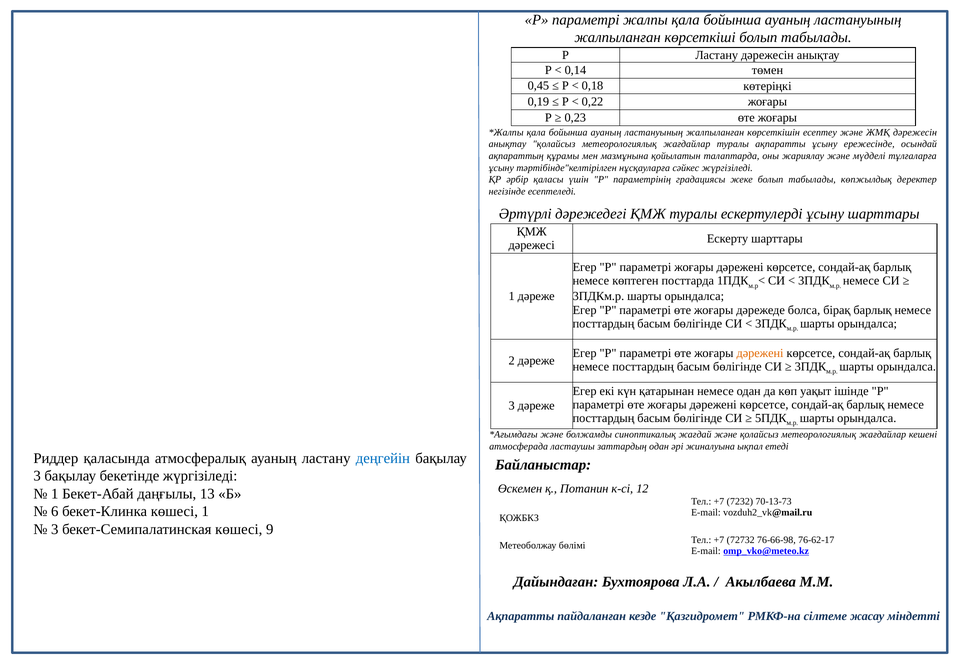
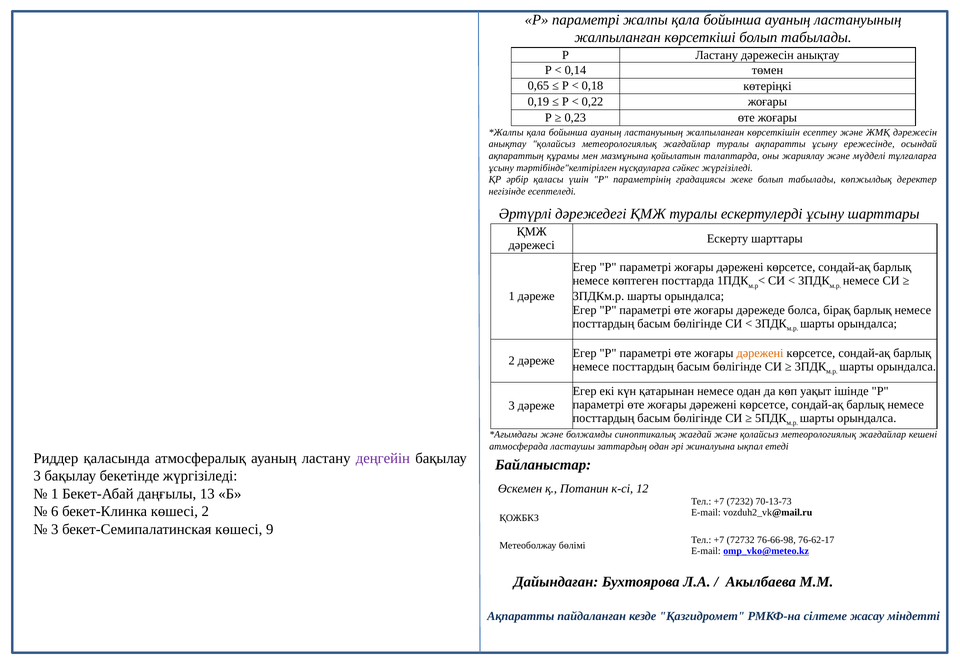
0,45: 0,45 -> 0,65
деңгейін colour: blue -> purple
көшесі 1: 1 -> 2
